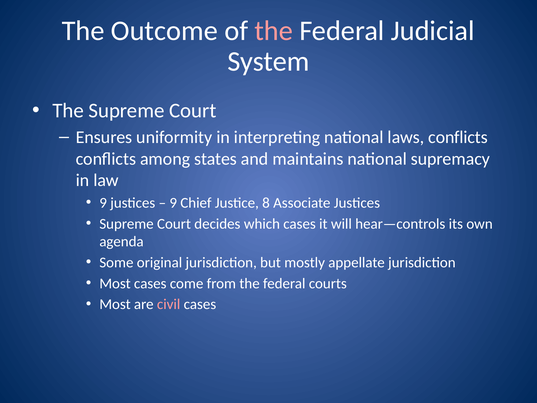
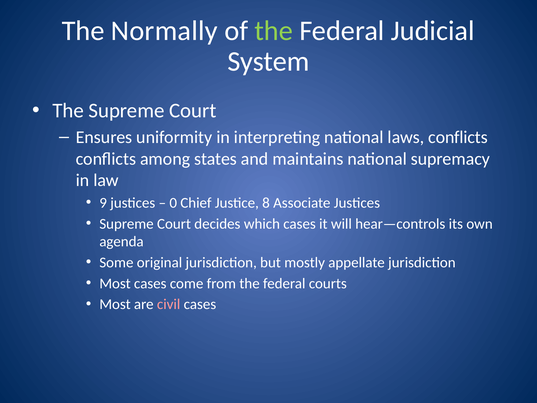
Outcome: Outcome -> Normally
the at (274, 31) colour: pink -> light green
9 at (173, 203): 9 -> 0
